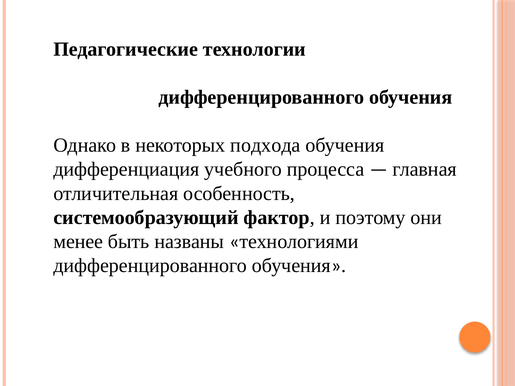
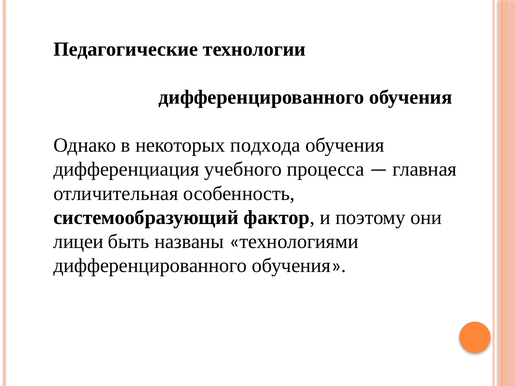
менее: менее -> лицеи
